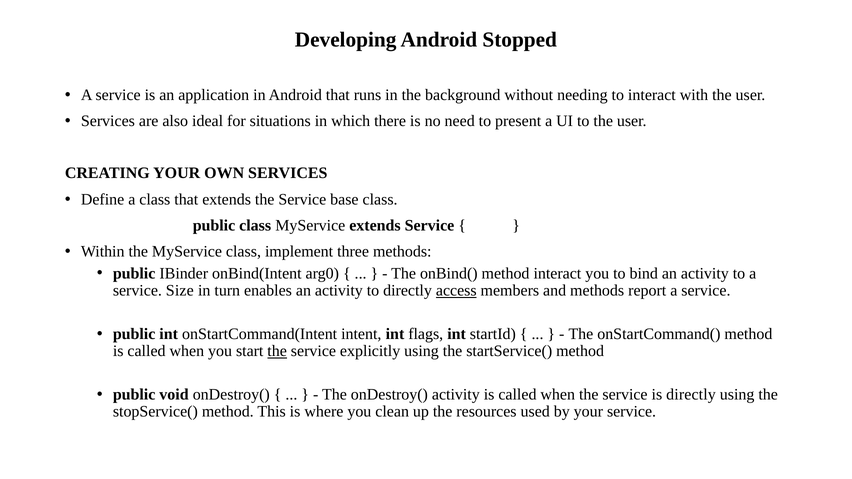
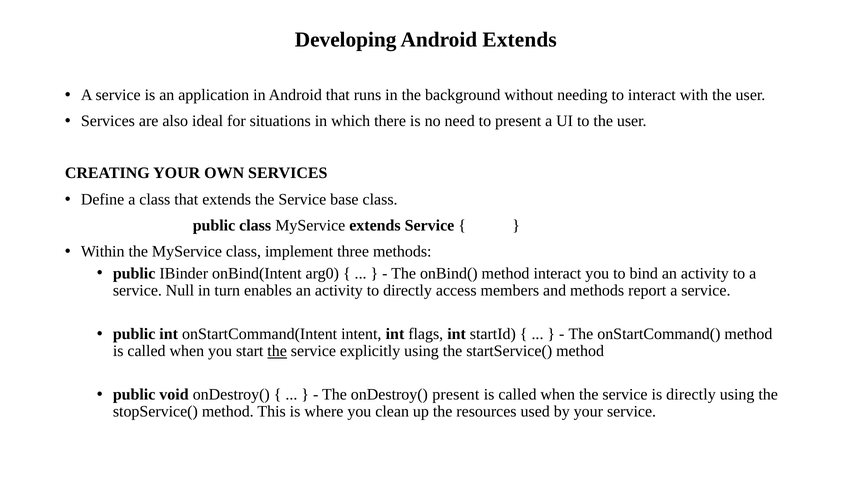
Android Stopped: Stopped -> Extends
Size: Size -> Null
access underline: present -> none
onDestroy( activity: activity -> present
